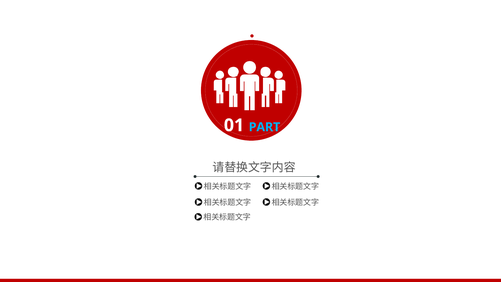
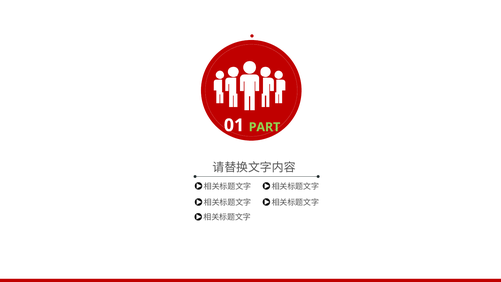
PART colour: light blue -> light green
